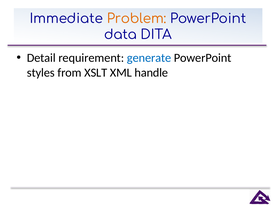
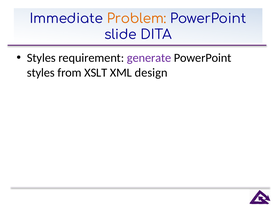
data: data -> slide
Detail at (41, 58): Detail -> Styles
generate colour: blue -> purple
handle: handle -> design
